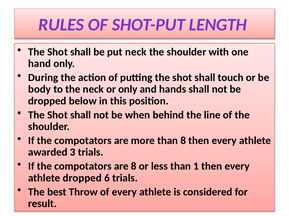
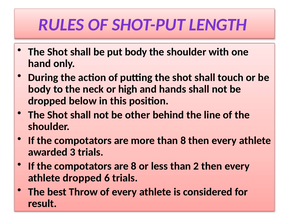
put neck: neck -> body
or only: only -> high
when: when -> other
1: 1 -> 2
